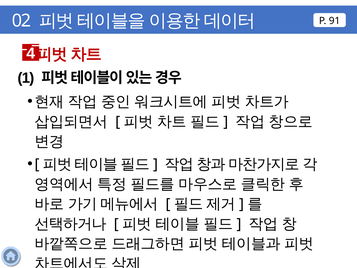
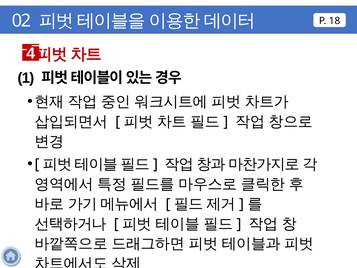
91: 91 -> 18
